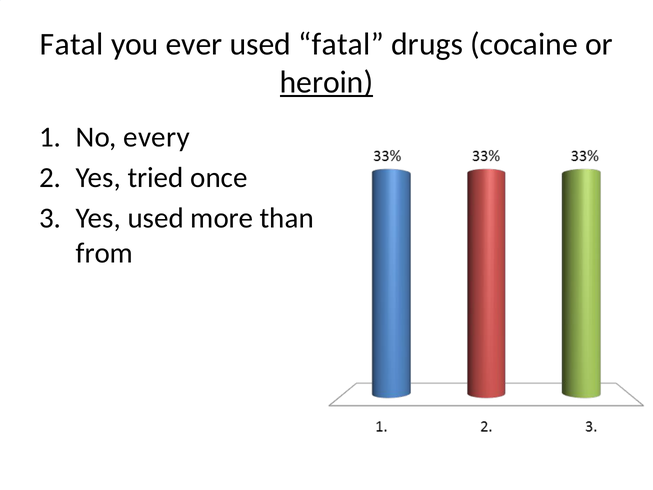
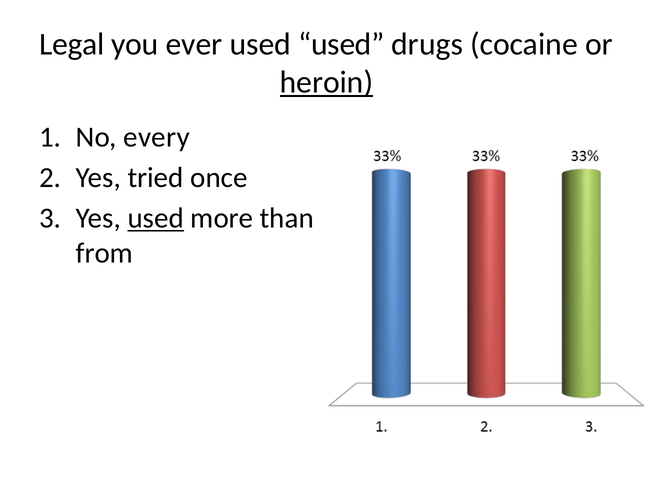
Fatal at (72, 44): Fatal -> Legal
used fatal: fatal -> used
used at (156, 218) underline: none -> present
